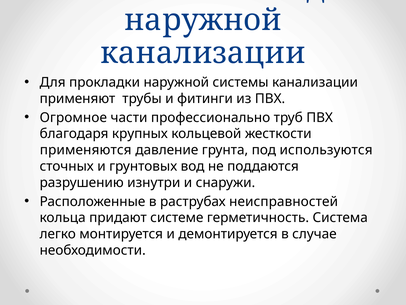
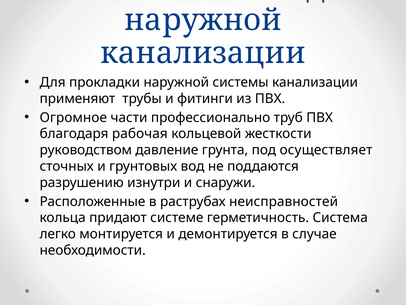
крупных: крупных -> рабочая
применяются: применяются -> руководством
используются: используются -> осуществляет
